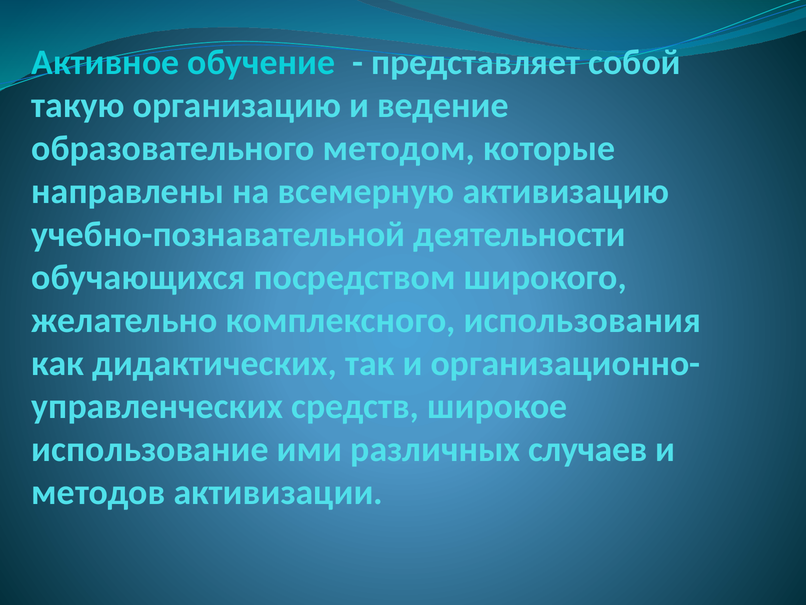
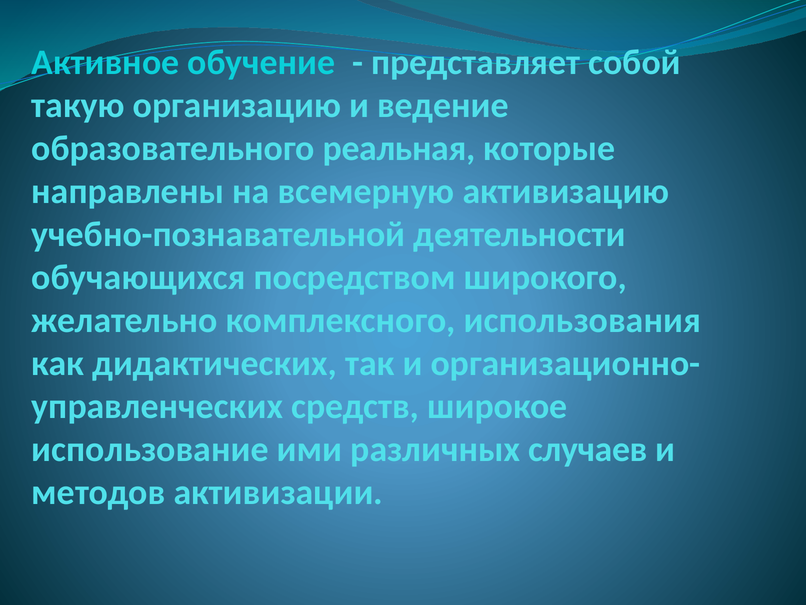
методом: методом -> реальная
